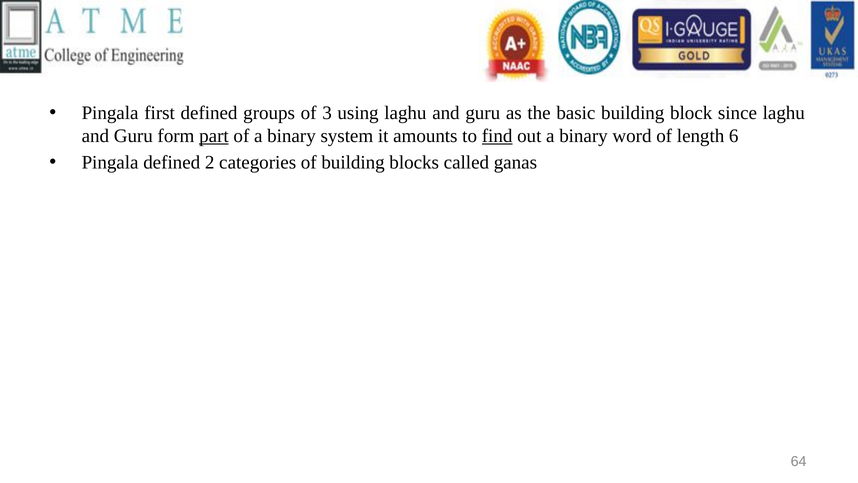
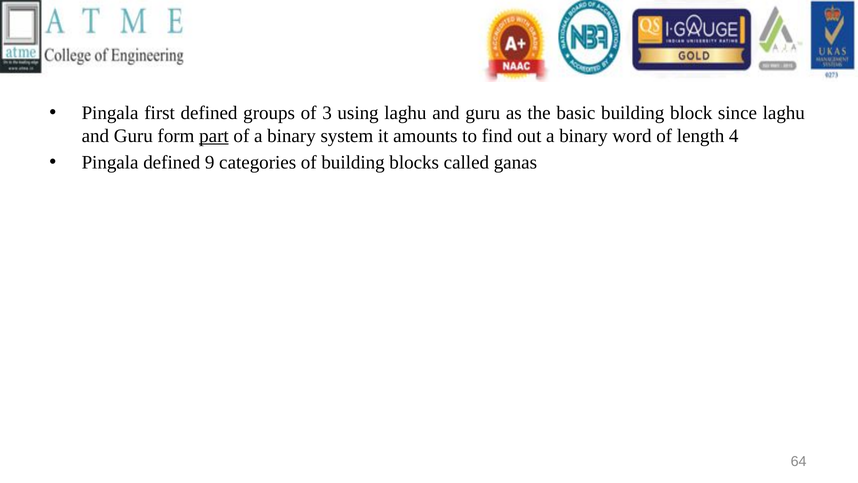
find underline: present -> none
6: 6 -> 4
2: 2 -> 9
